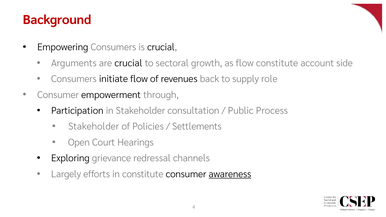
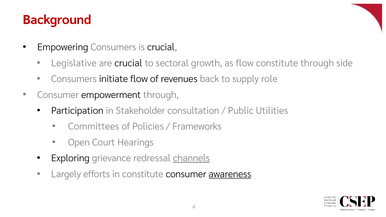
Arguments: Arguments -> Legislative
constitute account: account -> through
Process: Process -> Utilities
Stakeholder at (94, 127): Stakeholder -> Committees
Settlements: Settlements -> Frameworks
channels underline: none -> present
